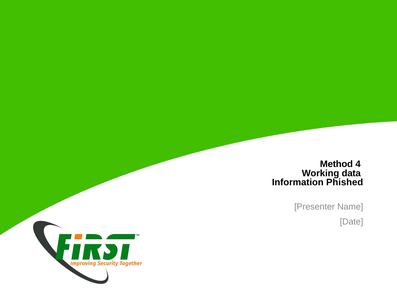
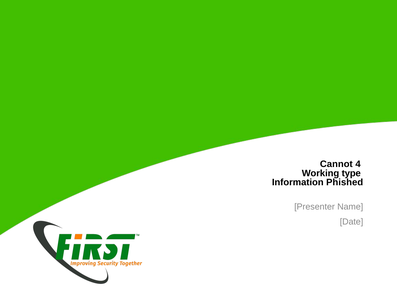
Method: Method -> Cannot
data: data -> type
